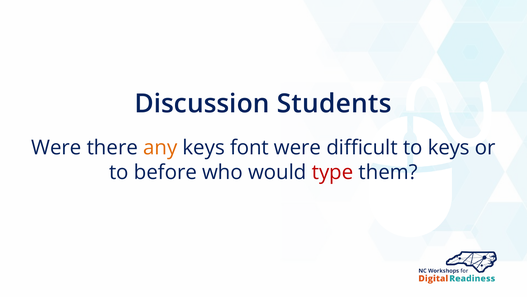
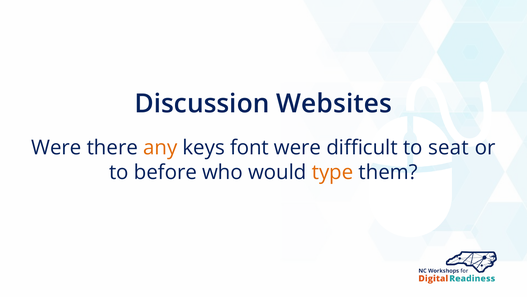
Students: Students -> Websites
to keys: keys -> seat
type colour: red -> orange
